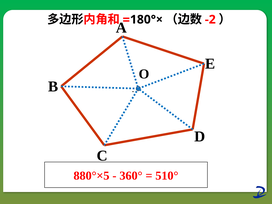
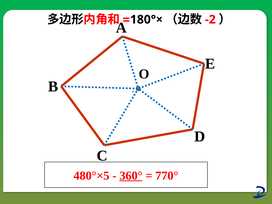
880°×5: 880°×5 -> 480°×5
360° underline: none -> present
510°: 510° -> 770°
